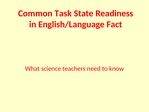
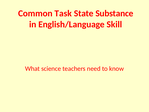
Readiness: Readiness -> Substance
Fact: Fact -> Skill
